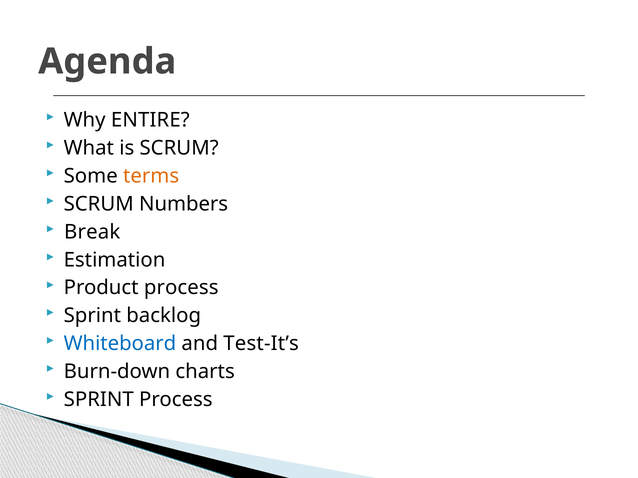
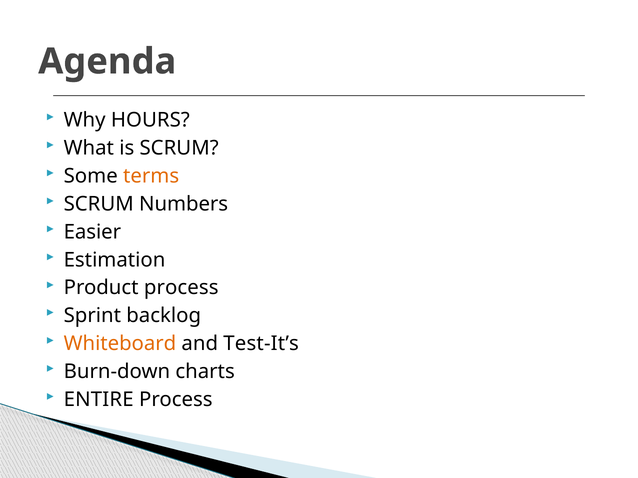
ENTIRE: ENTIRE -> HOURS
Break: Break -> Easier
Whiteboard colour: blue -> orange
SPRINT at (99, 400): SPRINT -> ENTIRE
